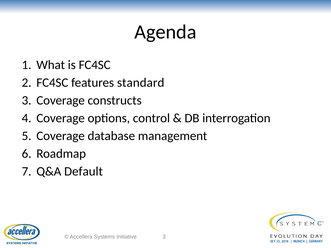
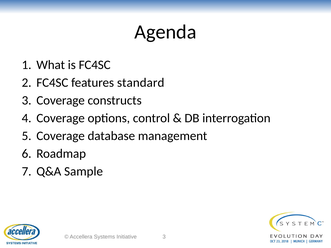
Default: Default -> Sample
